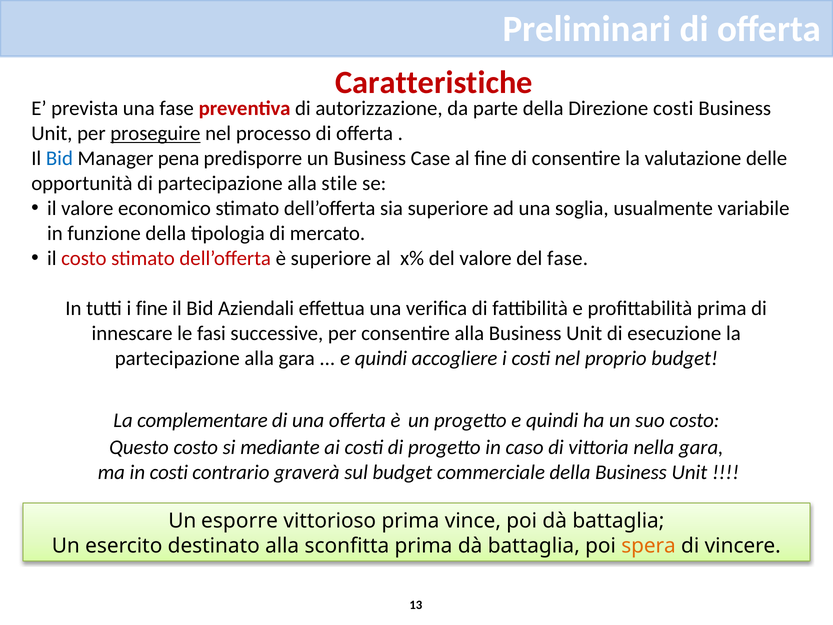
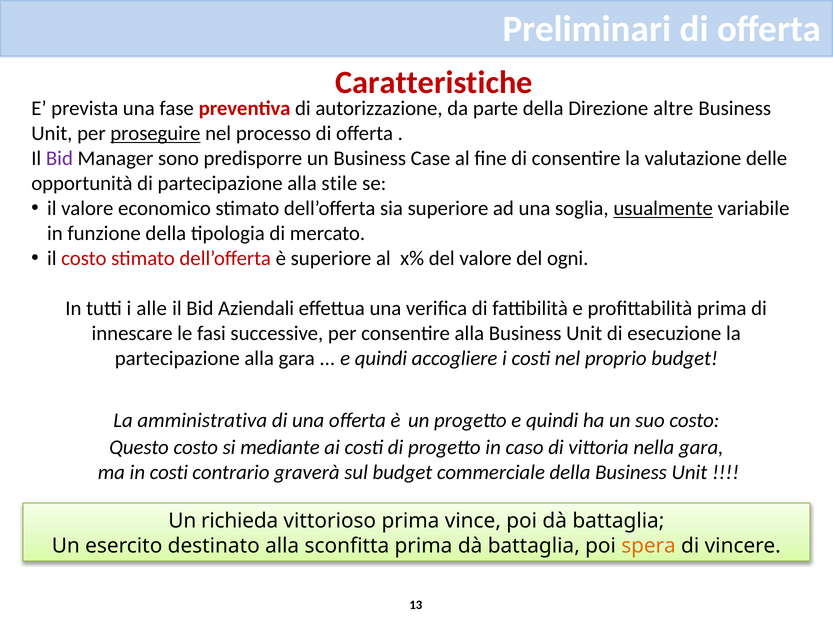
Direzione costi: costi -> altre
Bid at (59, 158) colour: blue -> purple
pena: pena -> sono
usualmente underline: none -> present
del fase: fase -> ogni
i fine: fine -> alle
complementare: complementare -> amministrativa
esporre: esporre -> richieda
